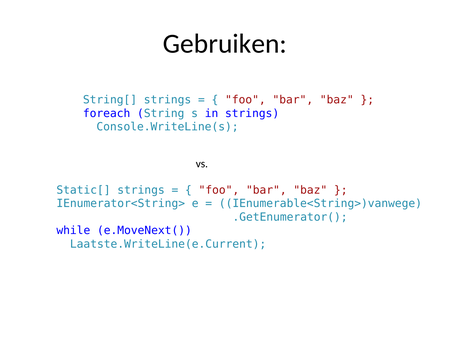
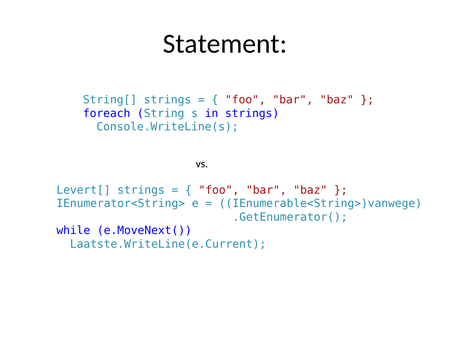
Gebruiken: Gebruiken -> Statement
Static[: Static[ -> Levert[
